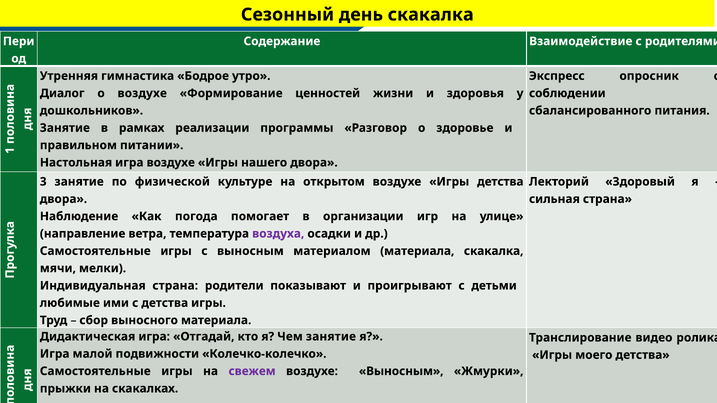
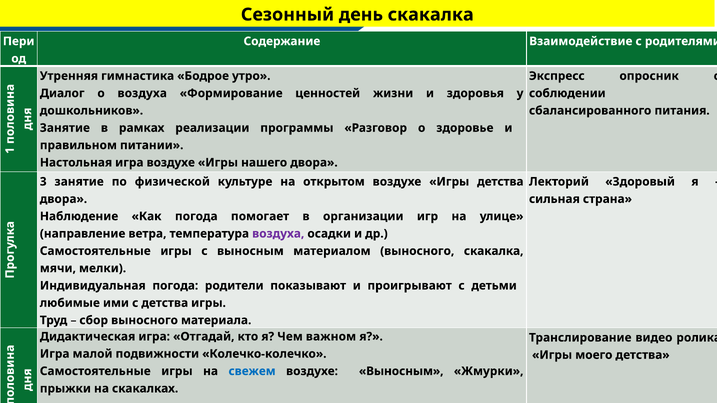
о воздухе: воздухе -> воздуха
материалом материала: материала -> выносного
Индивидуальная страна: страна -> погода
Чем занятие: занятие -> важном
свежем colour: purple -> blue
